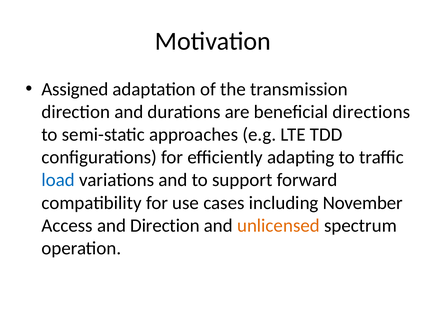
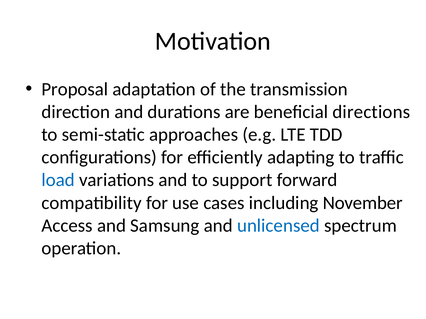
Assigned: Assigned -> Proposal
and Direction: Direction -> Samsung
unlicensed colour: orange -> blue
